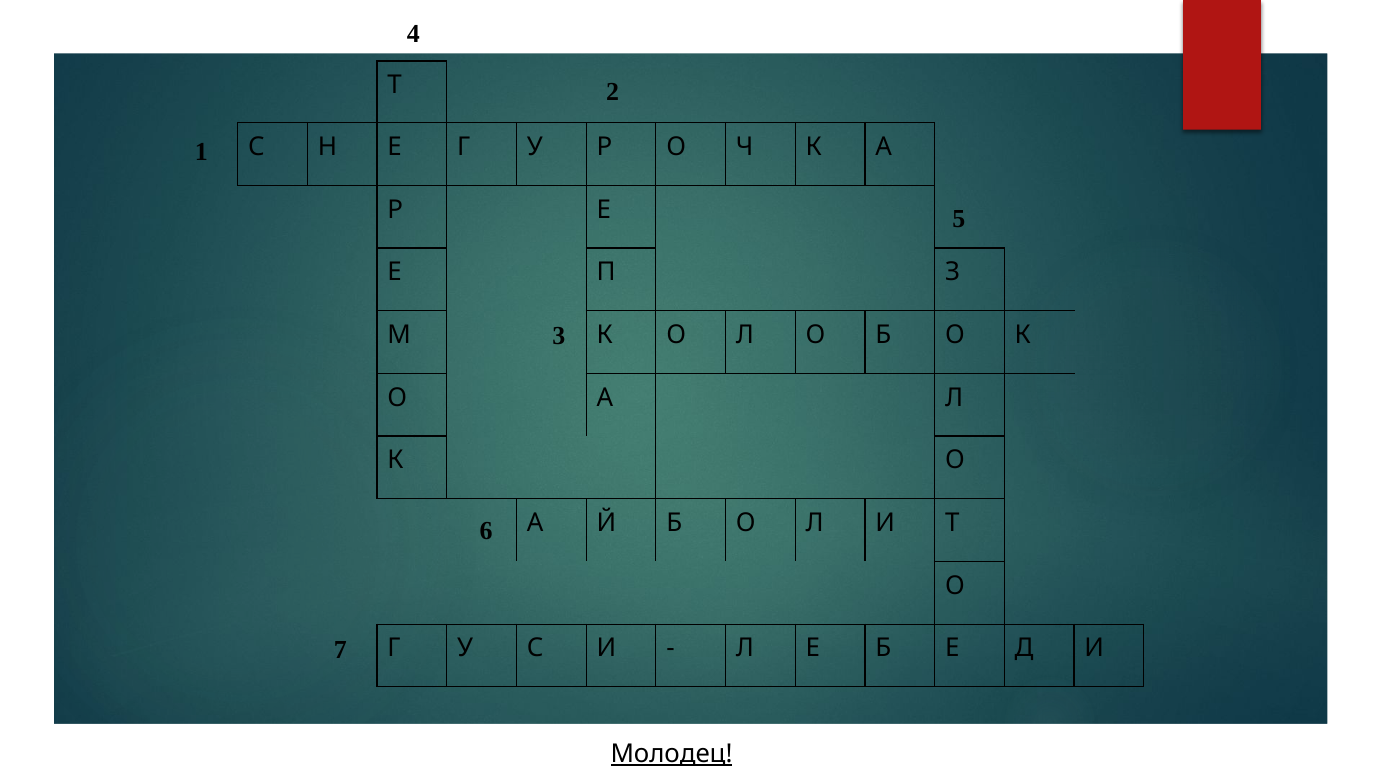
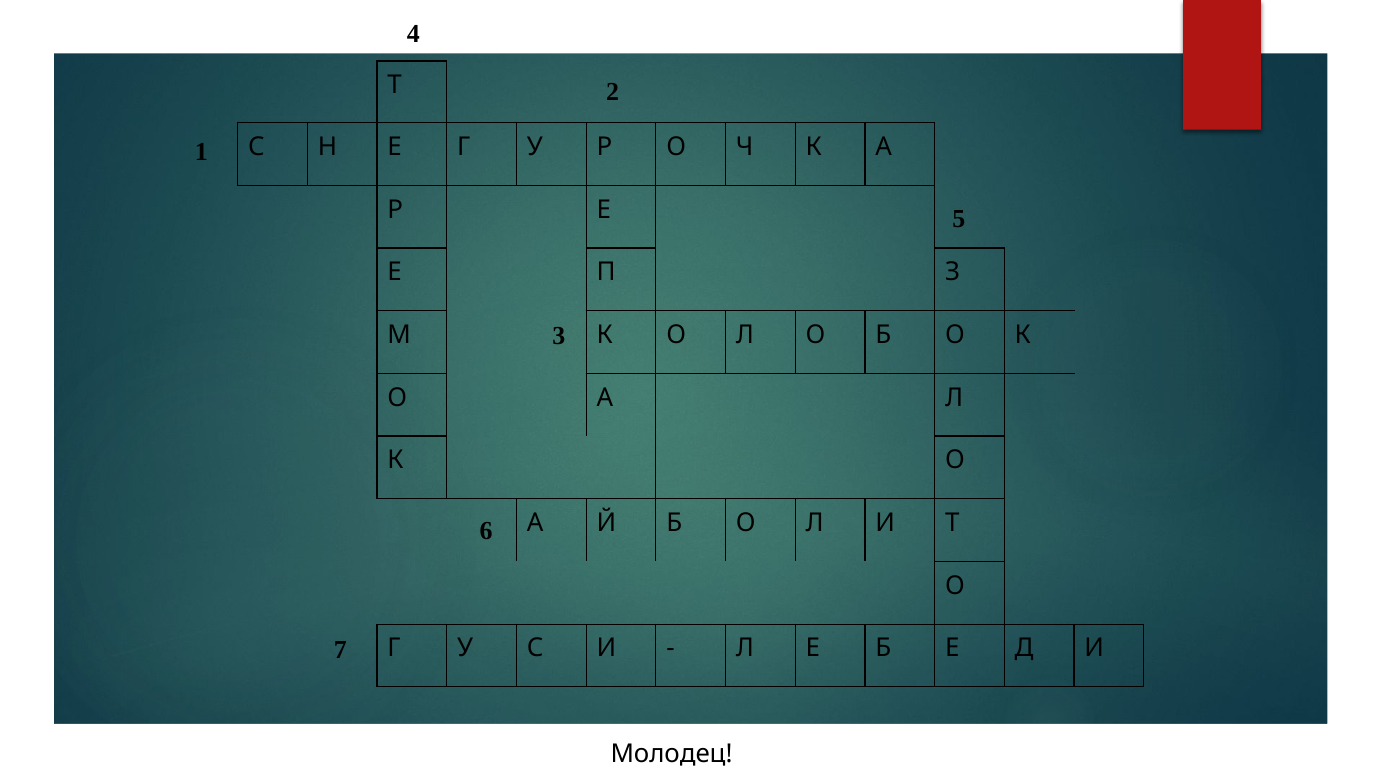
Молодец underline: present -> none
